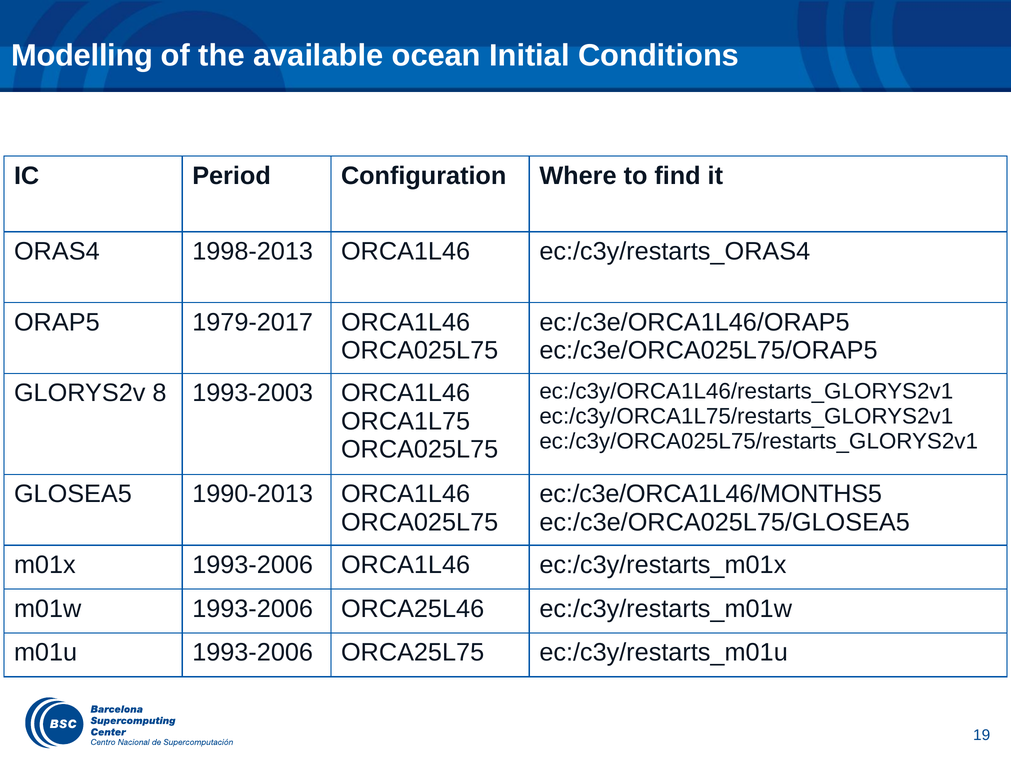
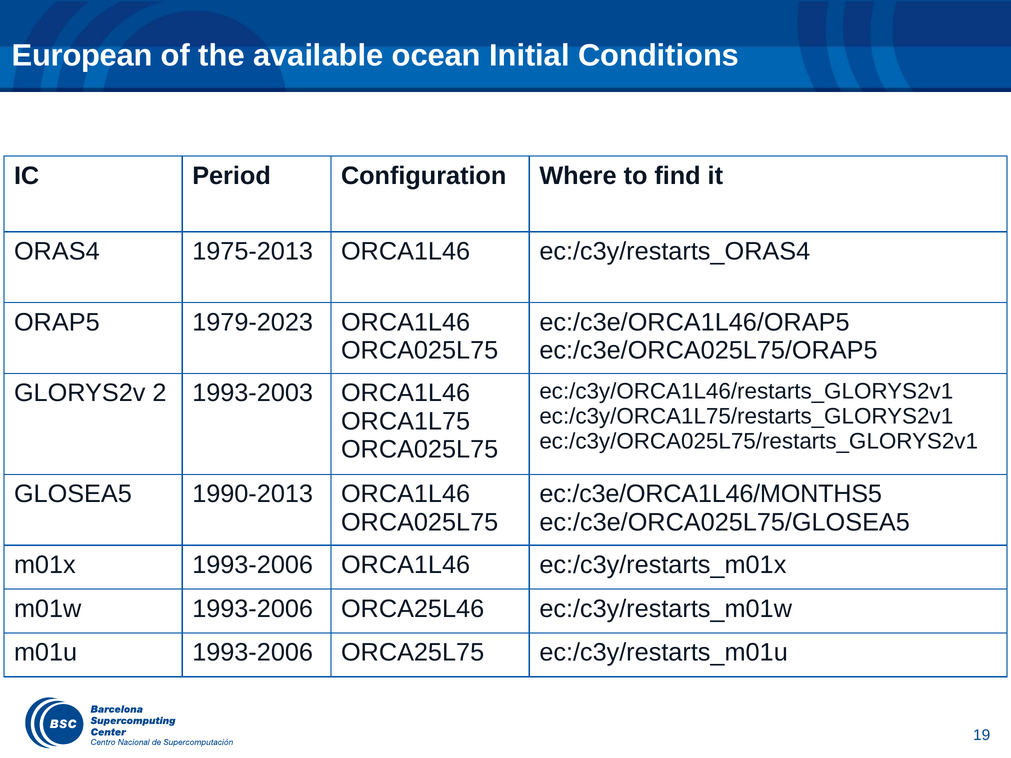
Modelling: Modelling -> European
1998-2013: 1998-2013 -> 1975-2013
1979-2017: 1979-2017 -> 1979-2023
8: 8 -> 2
